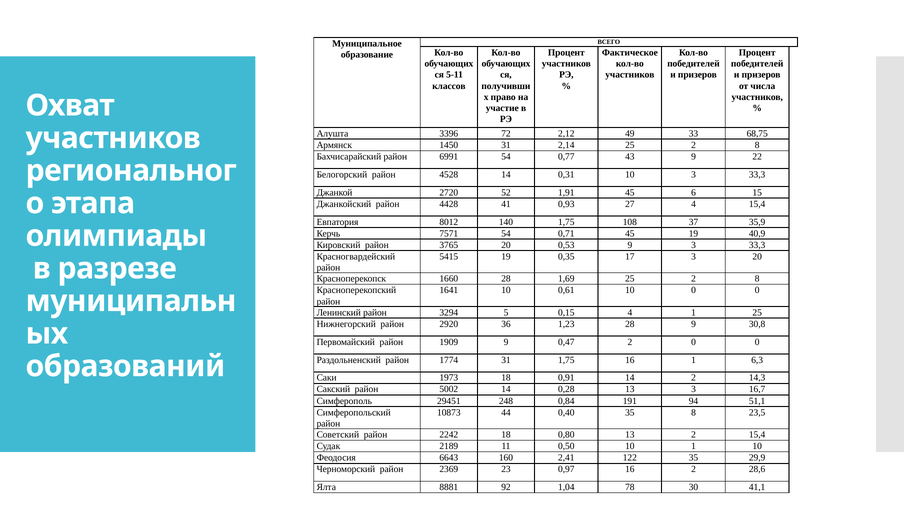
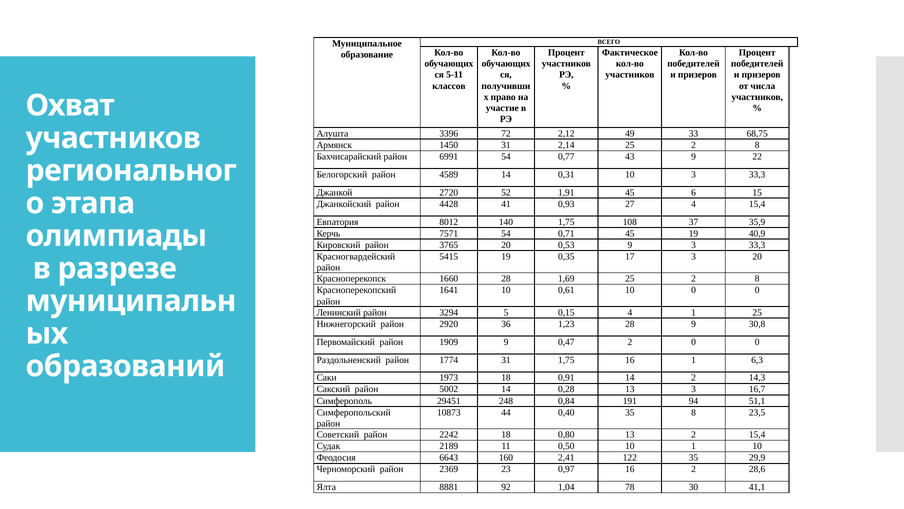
4528: 4528 -> 4589
